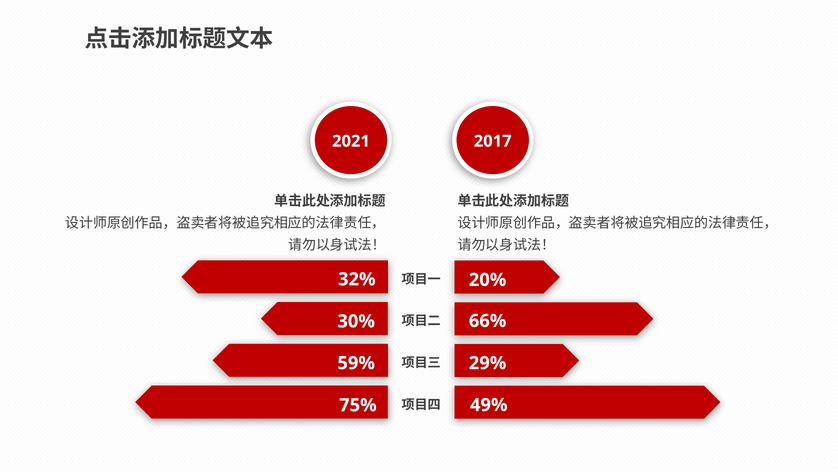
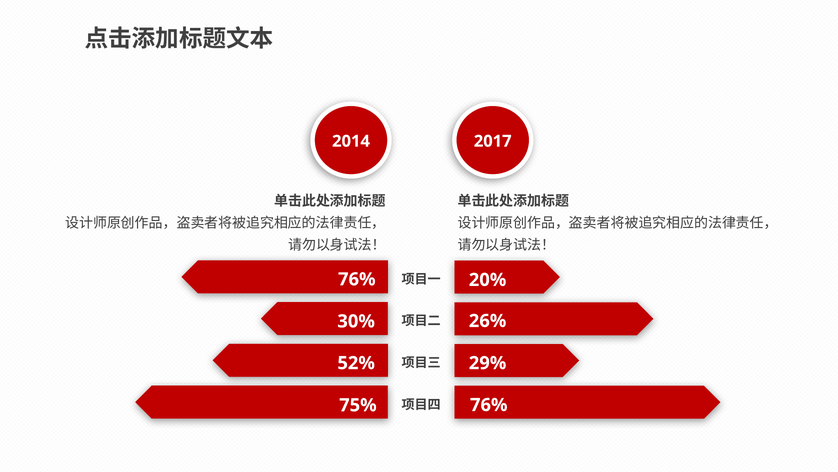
2021: 2021 -> 2014
32% at (357, 279): 32% -> 76%
66%: 66% -> 26%
59%: 59% -> 52%
49% at (489, 405): 49% -> 76%
